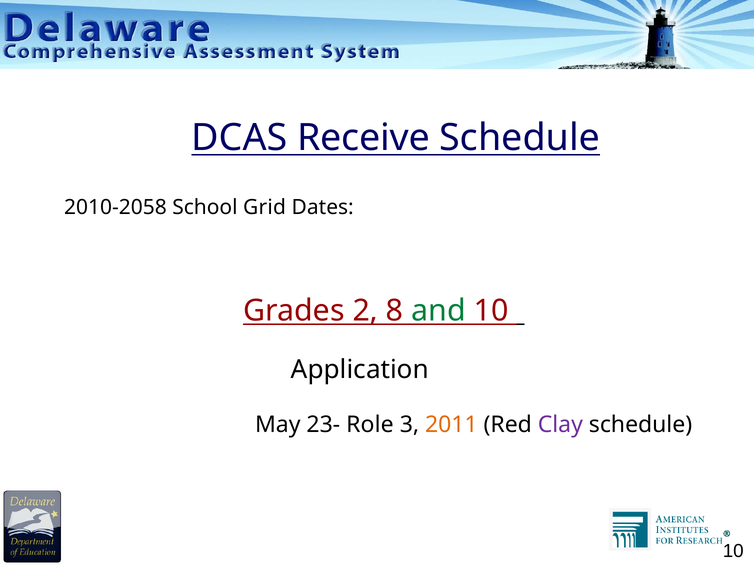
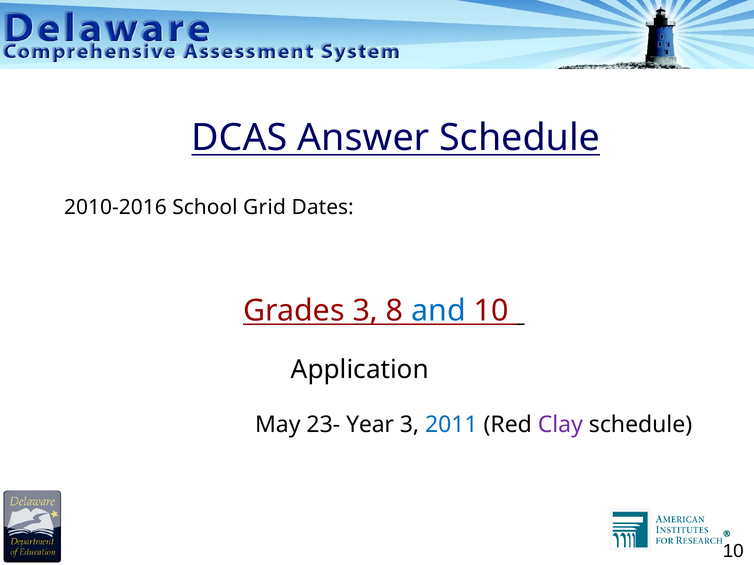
Receive: Receive -> Answer
2010-2058: 2010-2058 -> 2010-2016
Grades 2: 2 -> 3
and colour: green -> blue
Role: Role -> Year
2011 colour: orange -> blue
